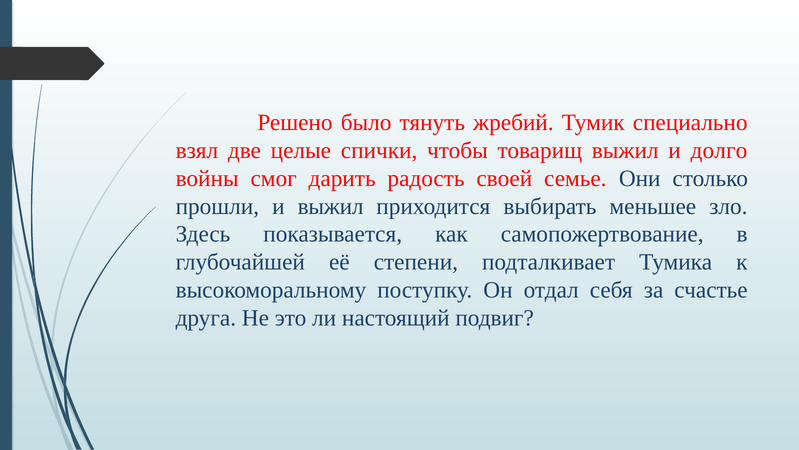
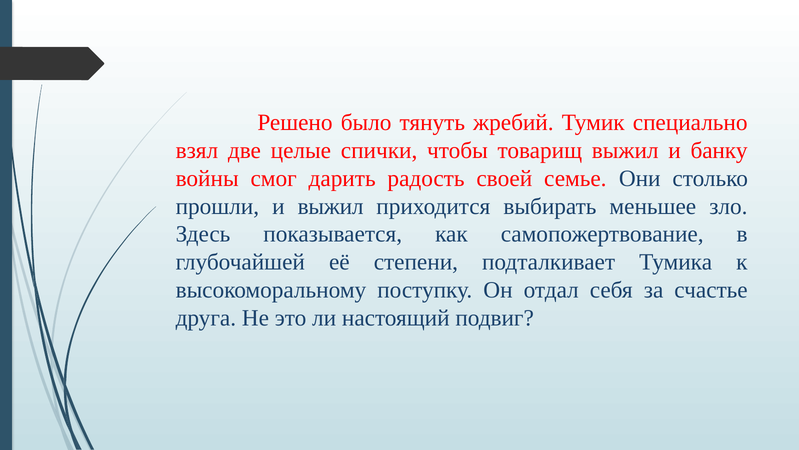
долго: долго -> банку
